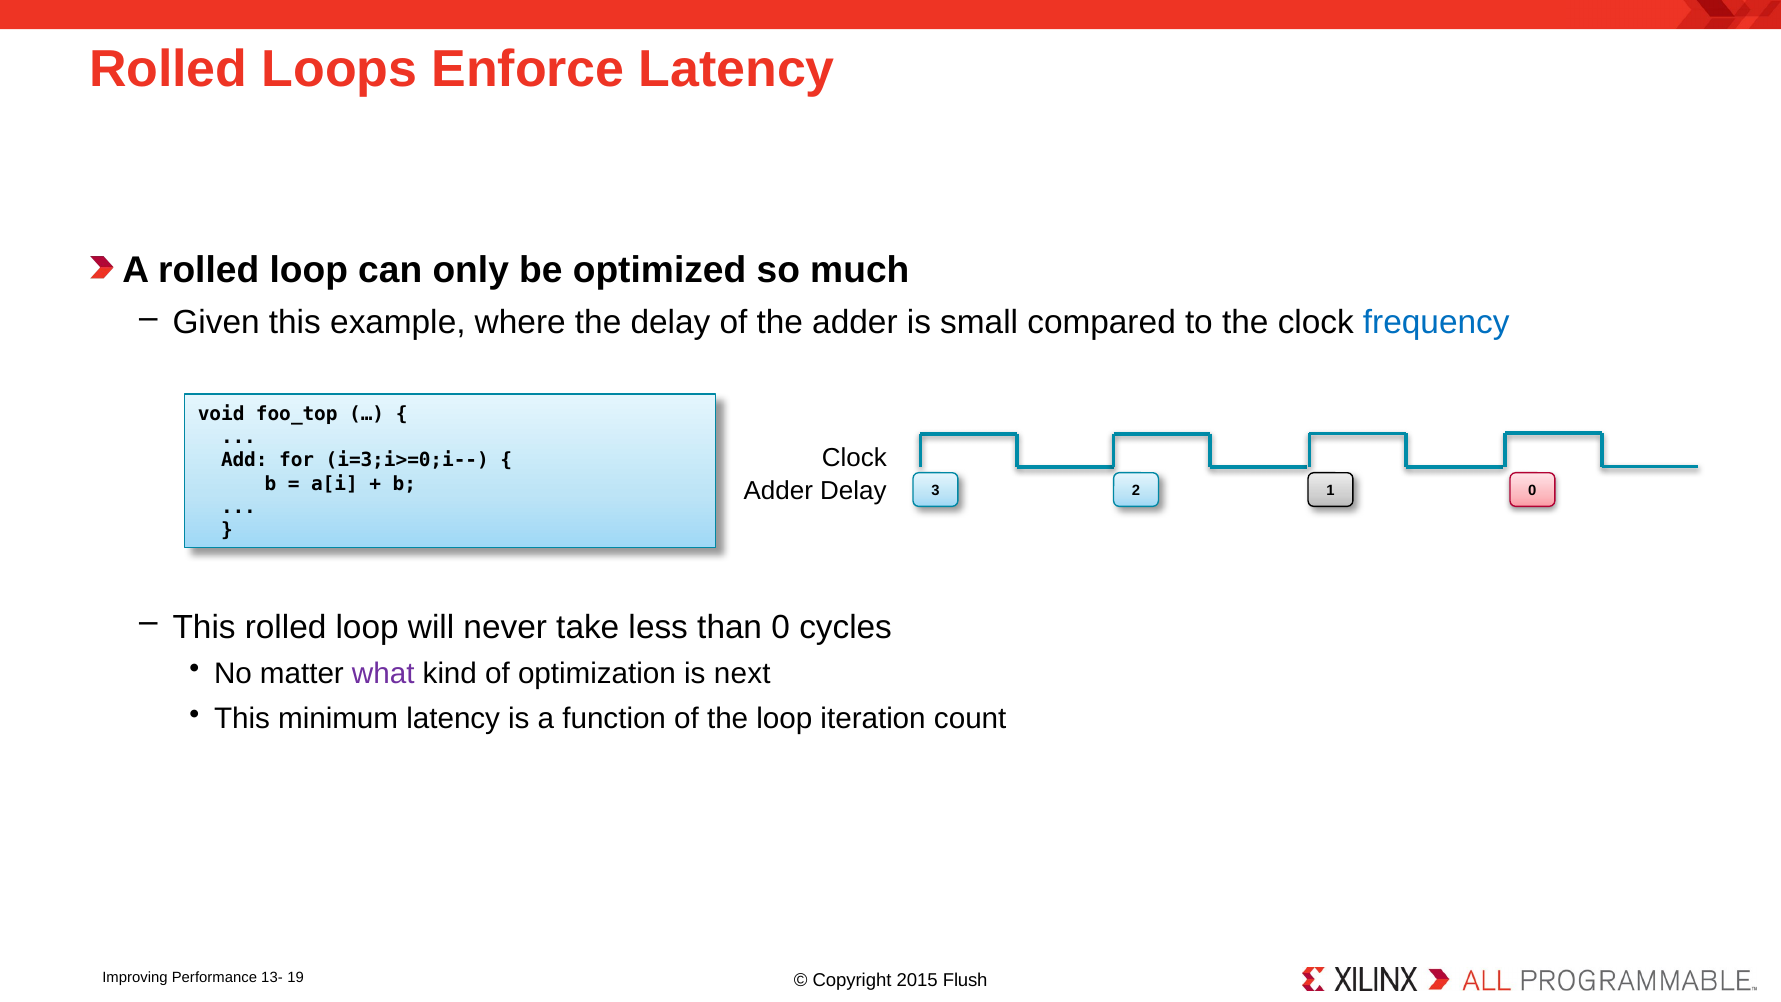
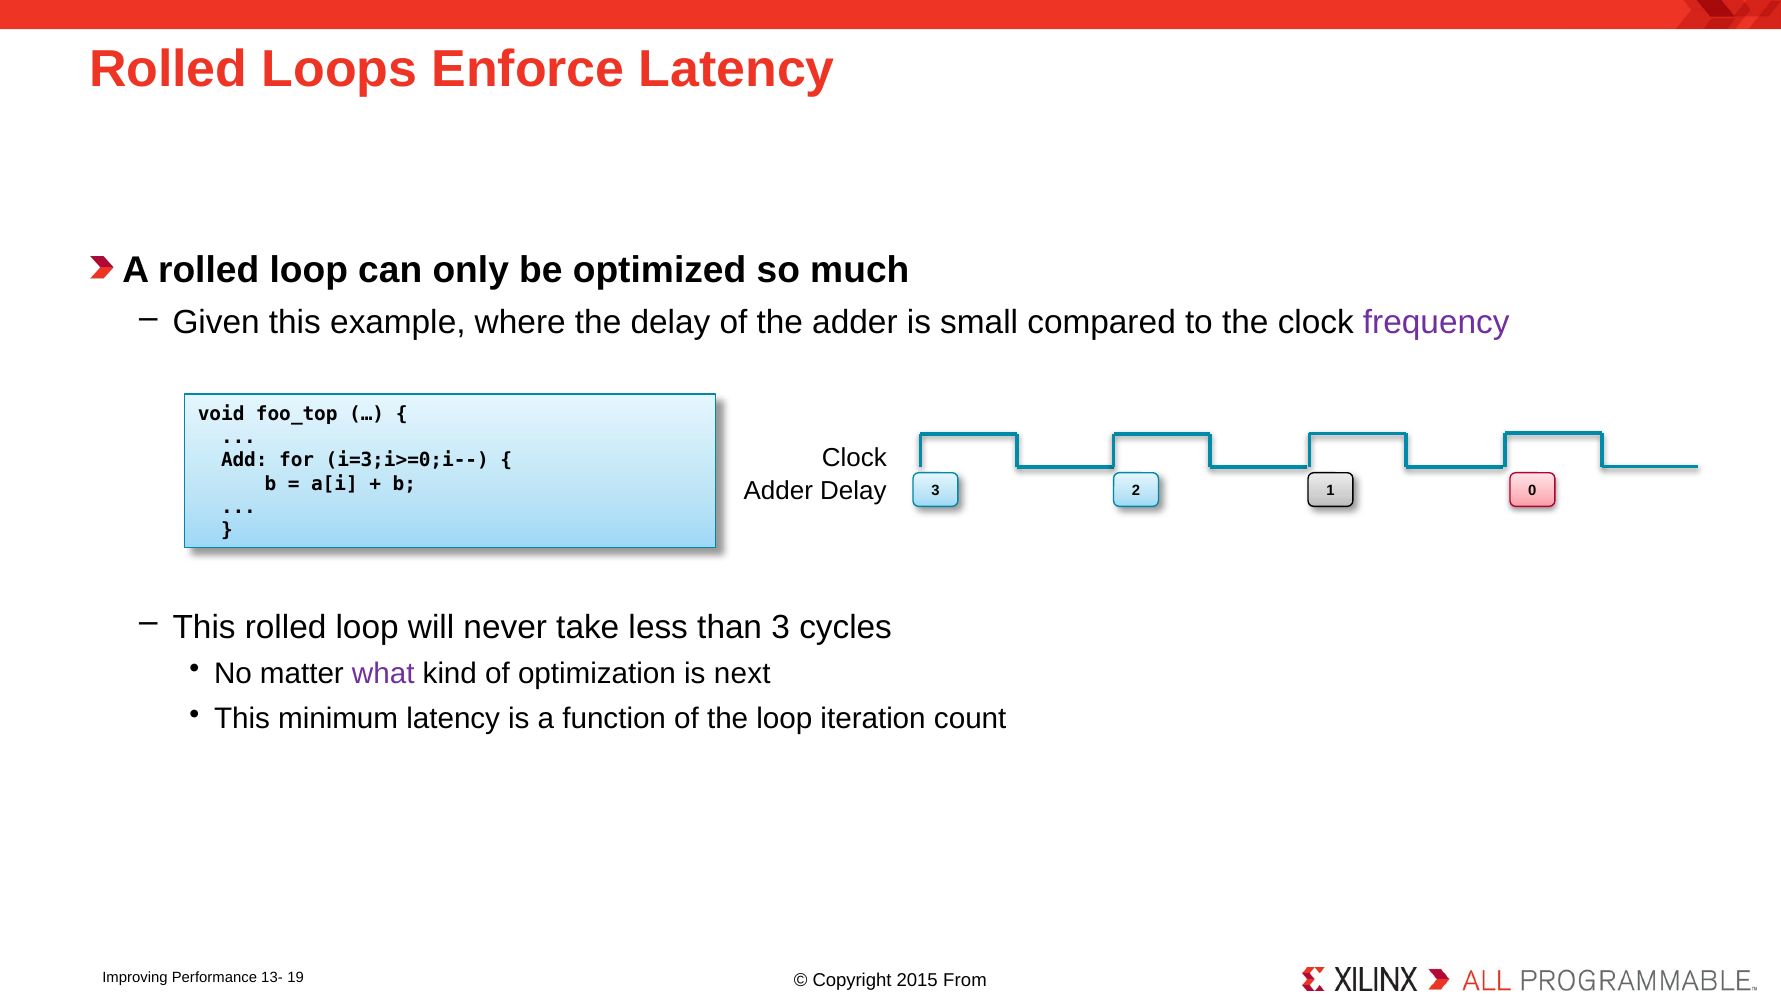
frequency colour: blue -> purple
than 0: 0 -> 3
Flush: Flush -> From
